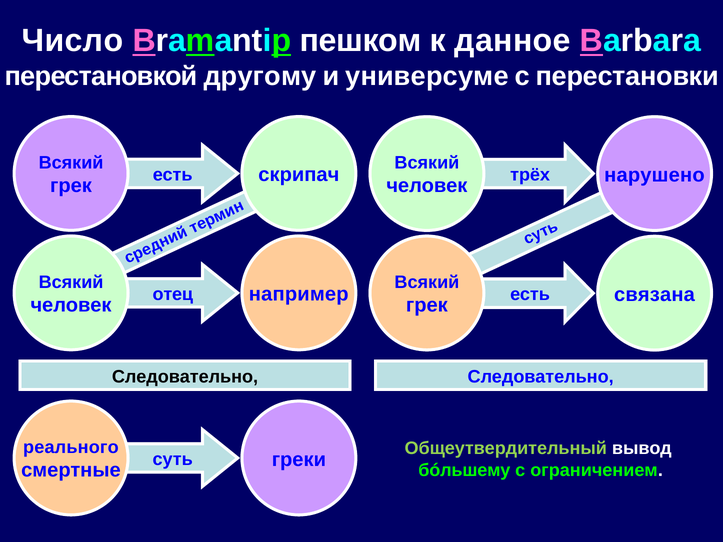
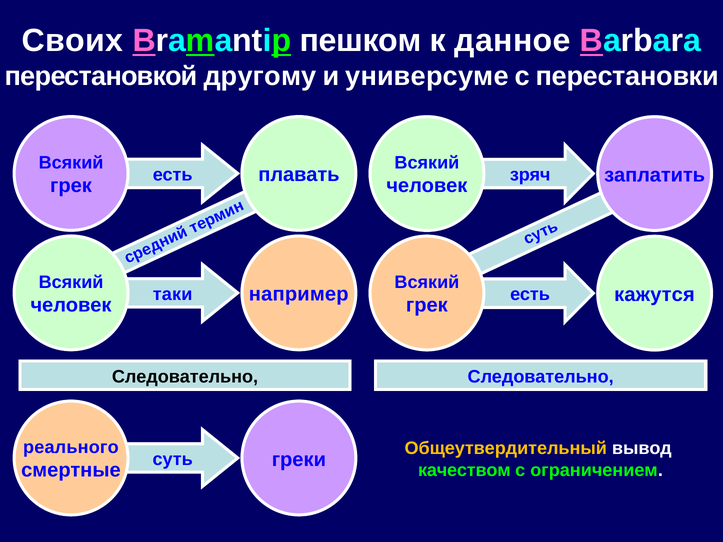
Число: Число -> Своих
скрипач: скрипач -> плавать
нарушено: нарушено -> заплатить
трёх: трёх -> зряч
связана: связана -> кажутся
отец: отец -> таки
Общеутвердительный colour: light green -> yellow
бóльшему: бóльшему -> качеством
